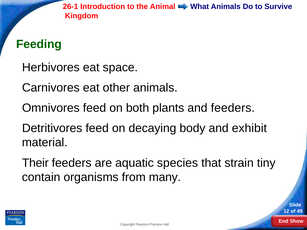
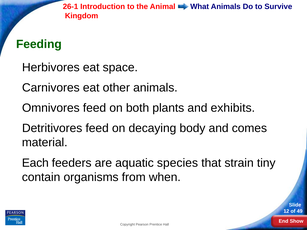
and feeders: feeders -> exhibits
exhibit: exhibit -> comes
Their: Their -> Each
many: many -> when
